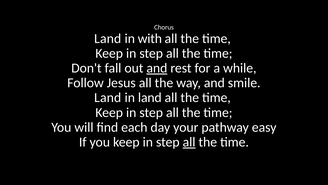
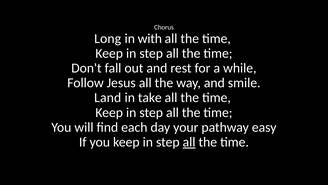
Land at (108, 38): Land -> Long
and at (157, 68) underline: present -> none
in land: land -> take
